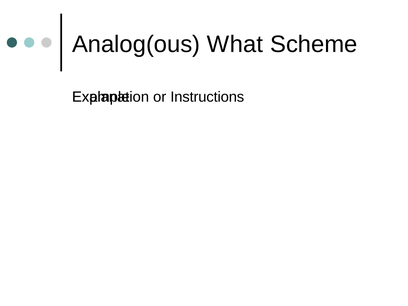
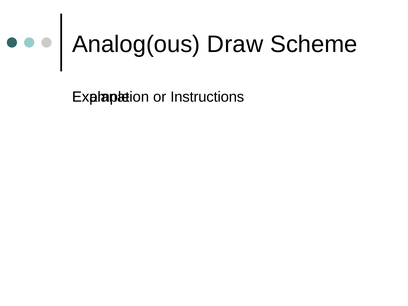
What: What -> Draw
